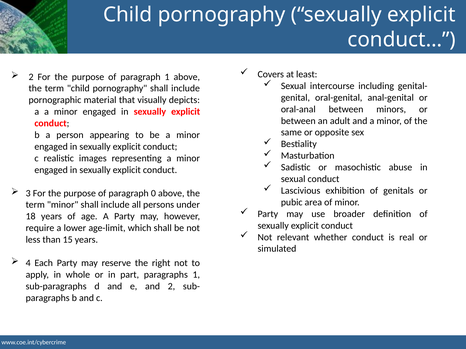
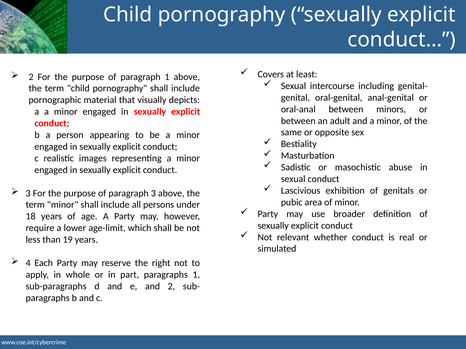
paragraph 0: 0 -> 3
15: 15 -> 19
